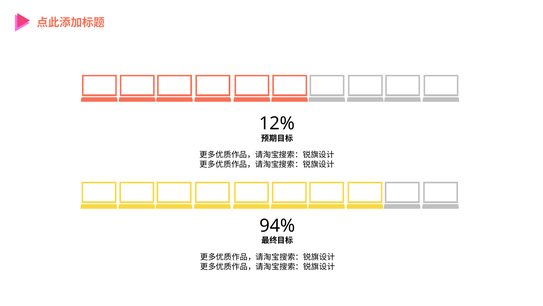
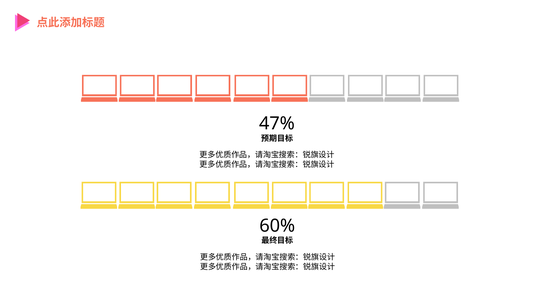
12%: 12% -> 47%
94%: 94% -> 60%
